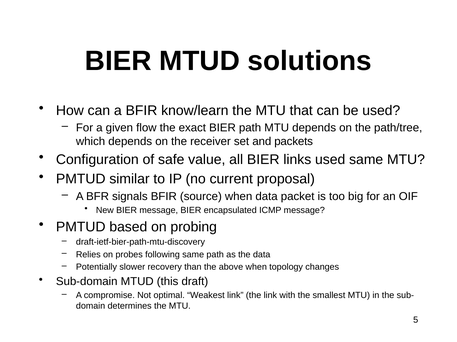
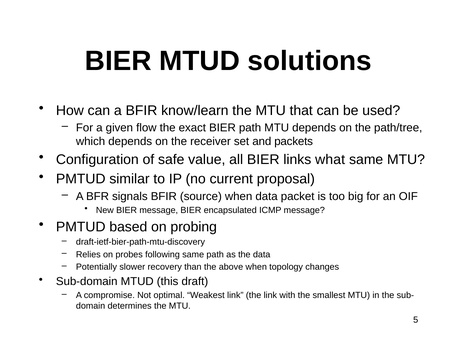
links used: used -> what
